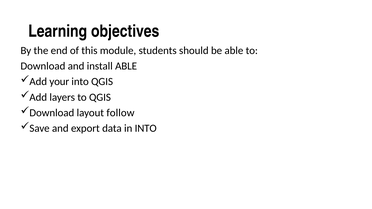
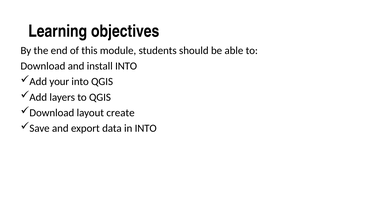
install ABLE: ABLE -> INTO
follow: follow -> create
